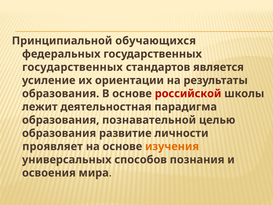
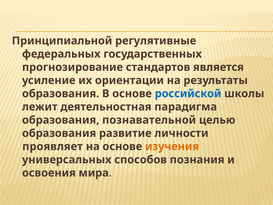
обучающихся: обучающихся -> регулятивные
государственных at (72, 67): государственных -> прогнозирование
российской colour: red -> blue
